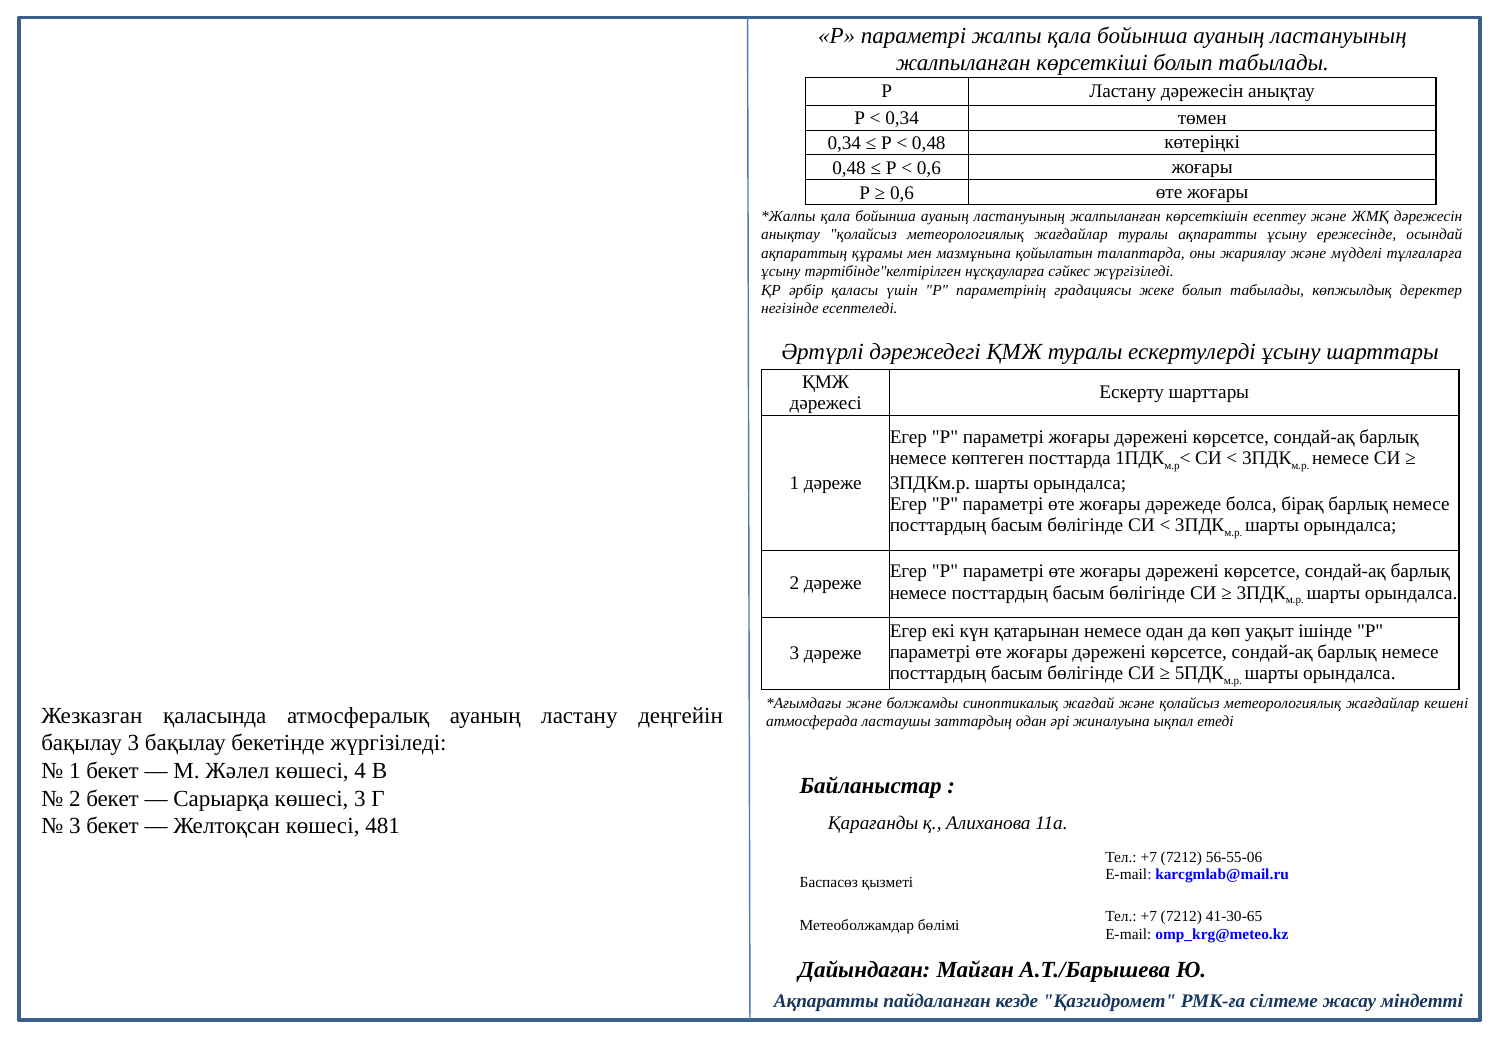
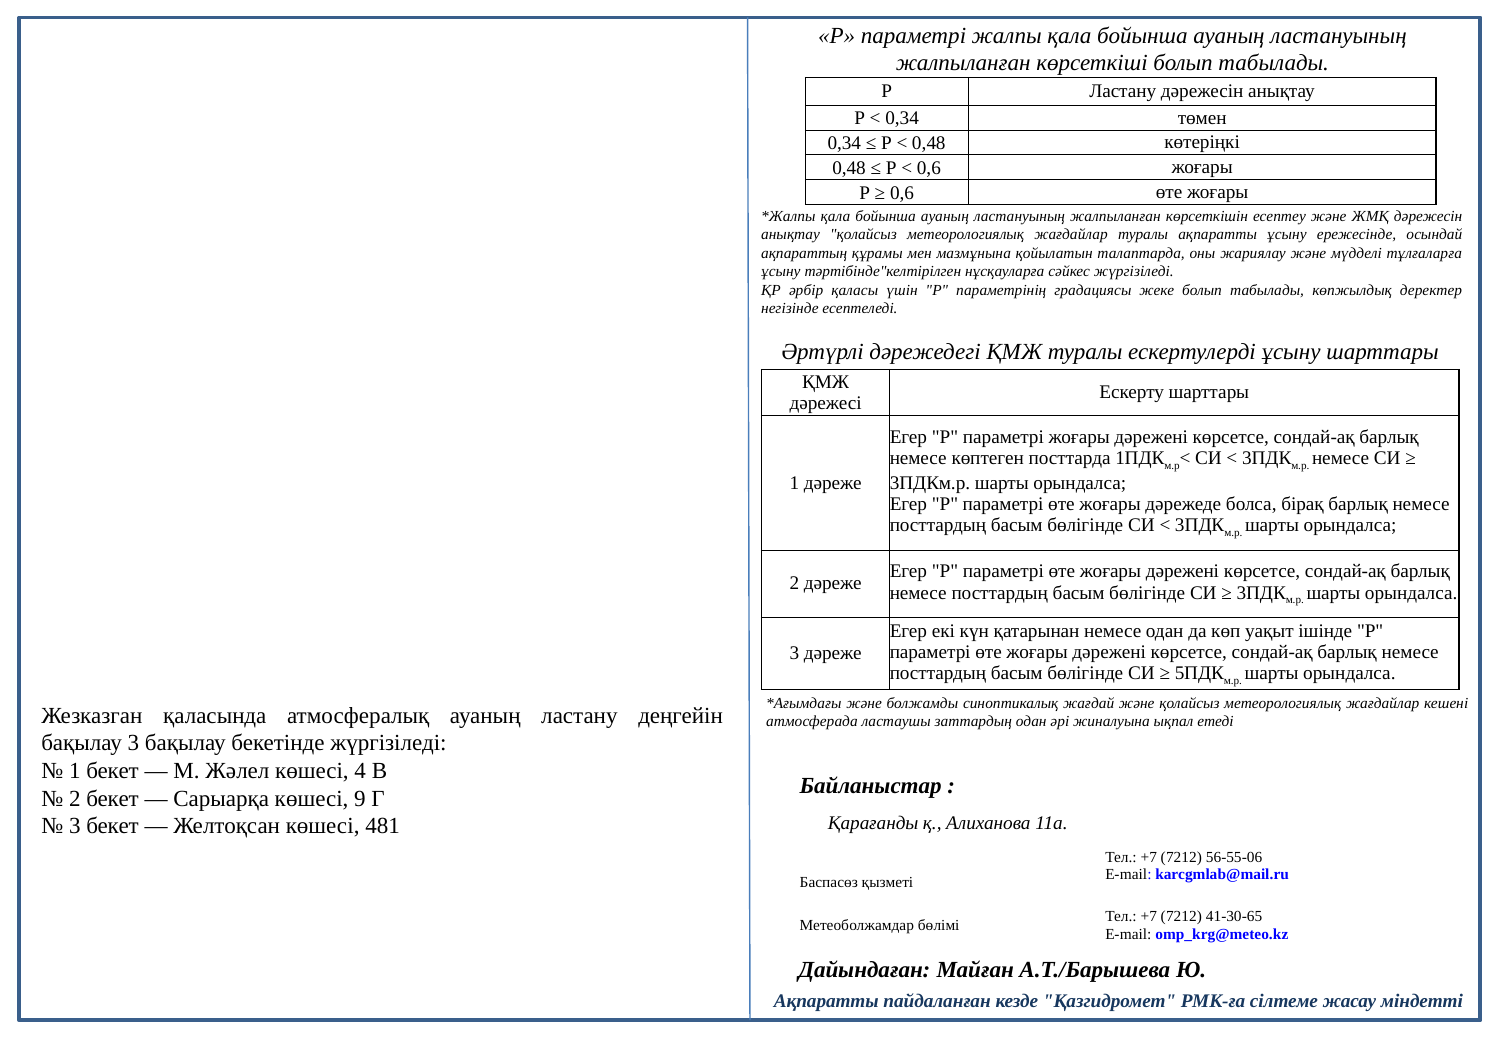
көшесі 3: 3 -> 9
